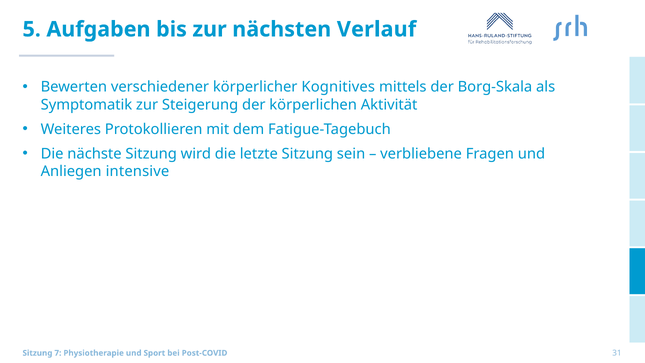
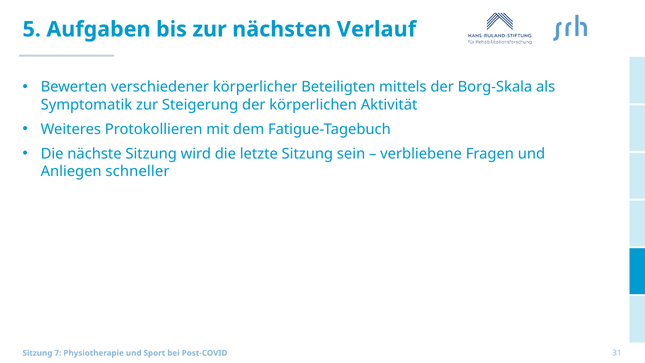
Kognitives: Kognitives -> Beteiligten
intensive: intensive -> schneller
